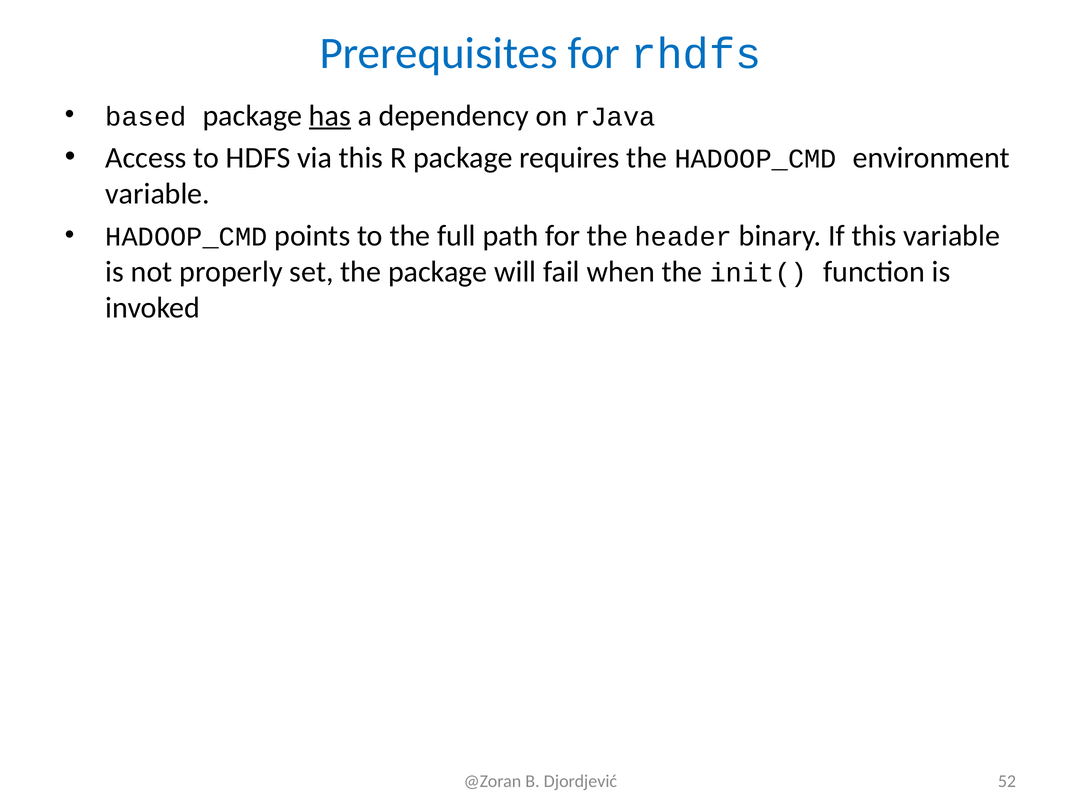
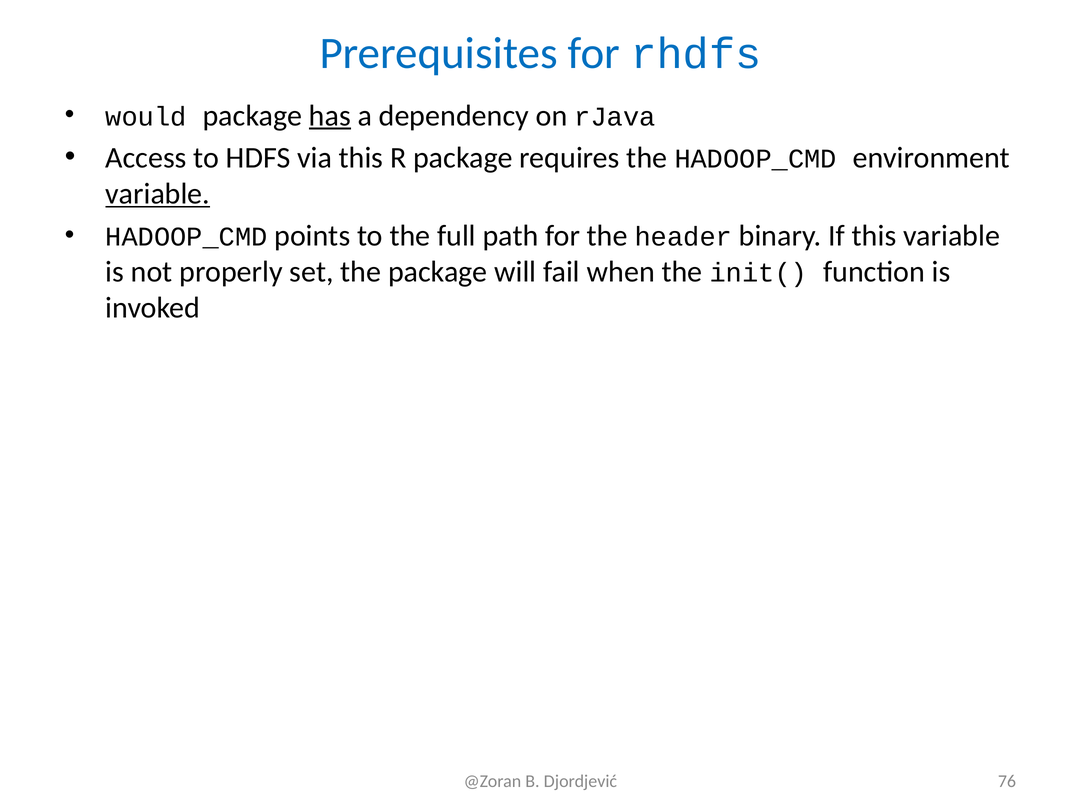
based: based -> would
variable at (158, 194) underline: none -> present
52: 52 -> 76
